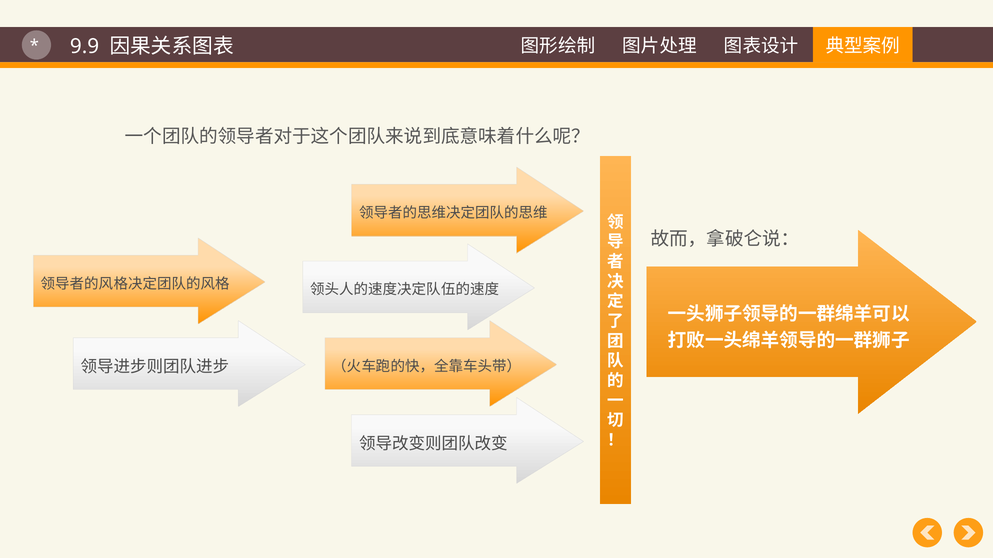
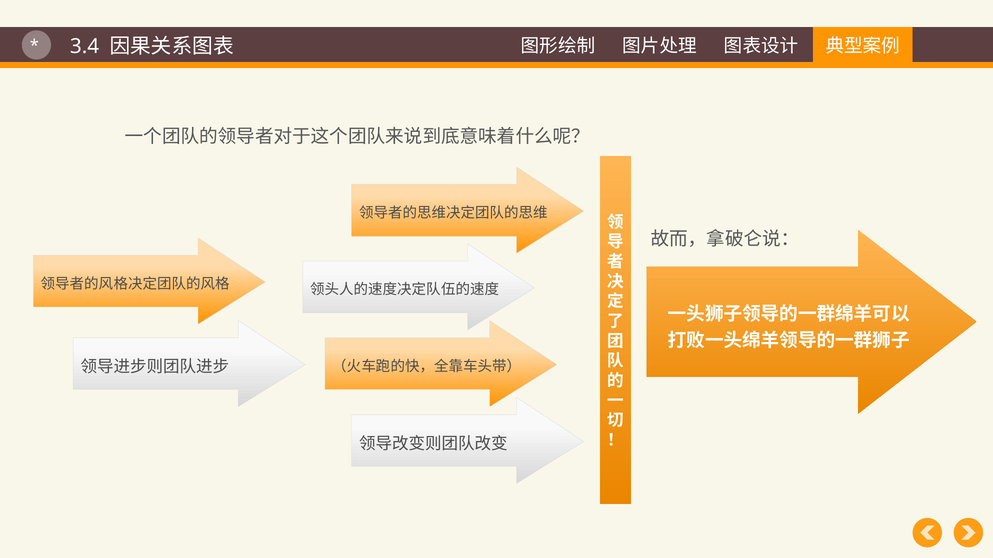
9.9: 9.9 -> 3.4
